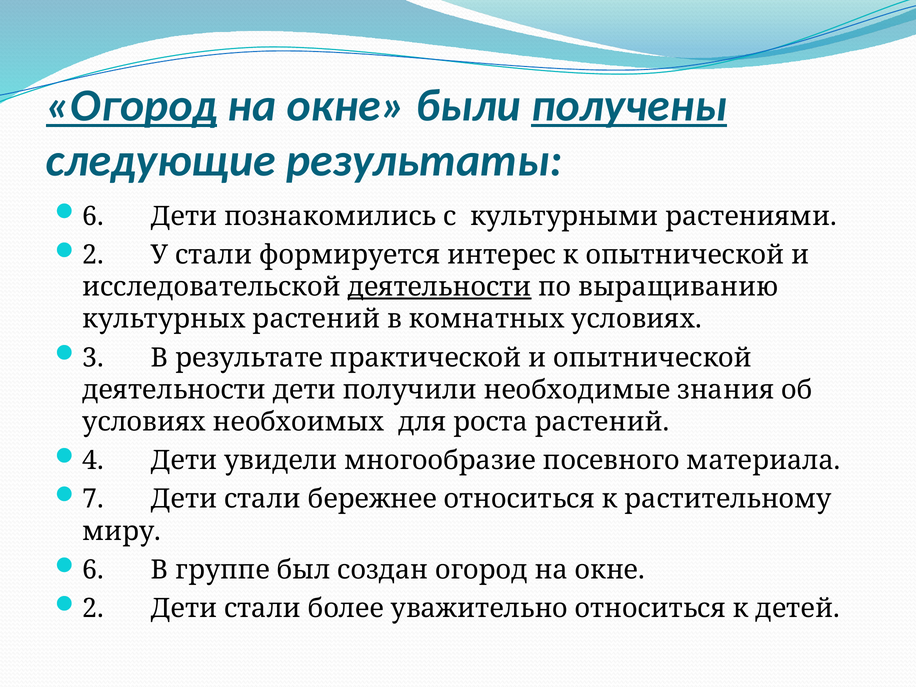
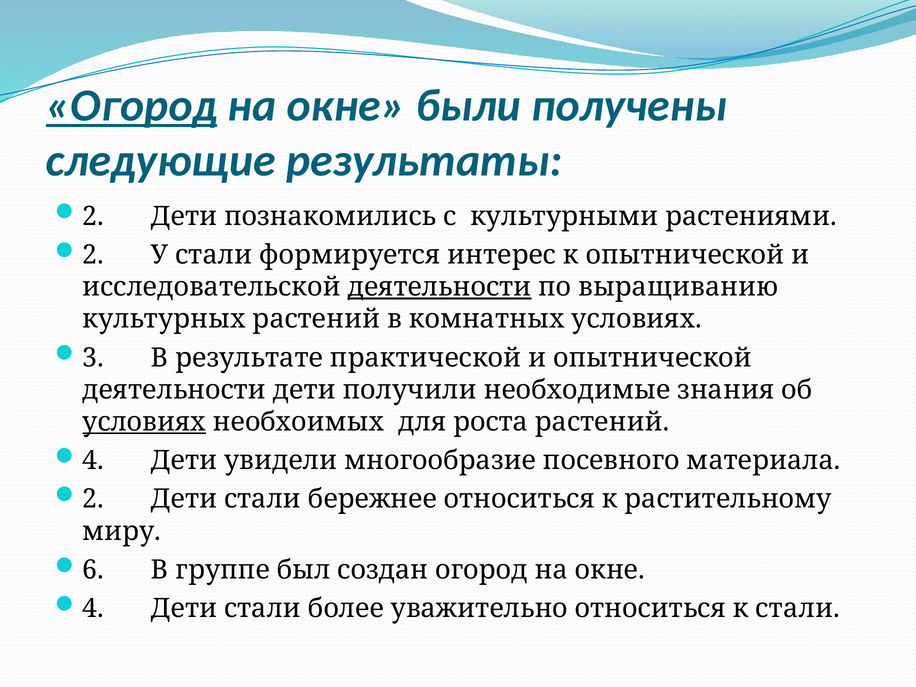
получены underline: present -> none
6 at (93, 216): 6 -> 2
условиях at (144, 422) underline: none -> present
7 at (93, 499): 7 -> 2
2 at (93, 609): 2 -> 4
к детей: детей -> стали
